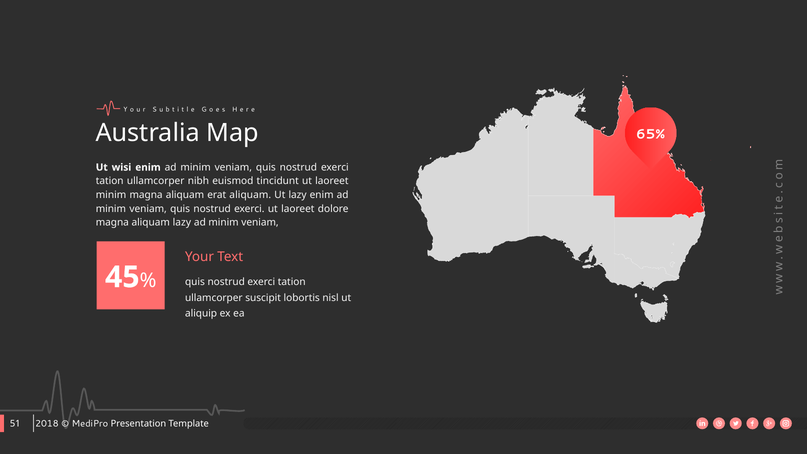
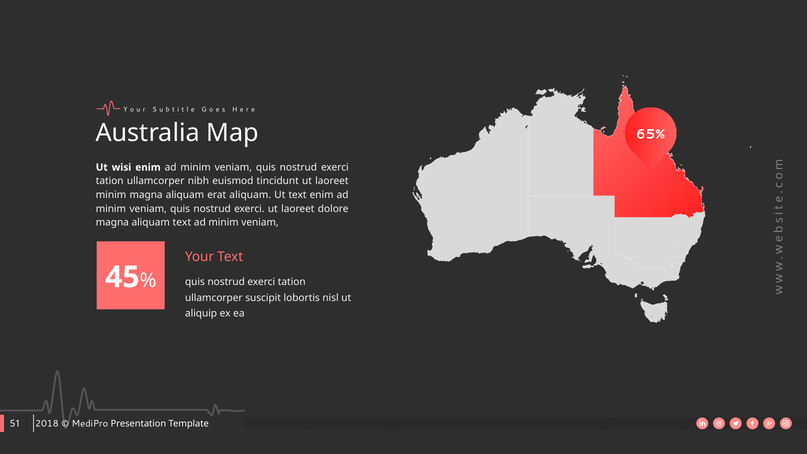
Ut lazy: lazy -> text
aliquam lazy: lazy -> text
